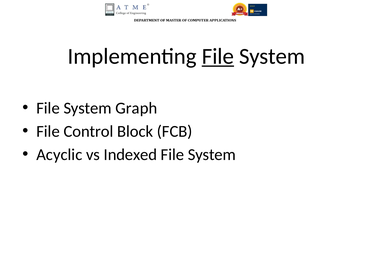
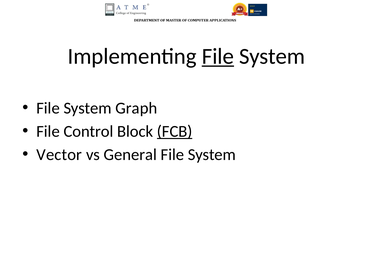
FCB underline: none -> present
Acyclic: Acyclic -> Vector
Indexed: Indexed -> General
